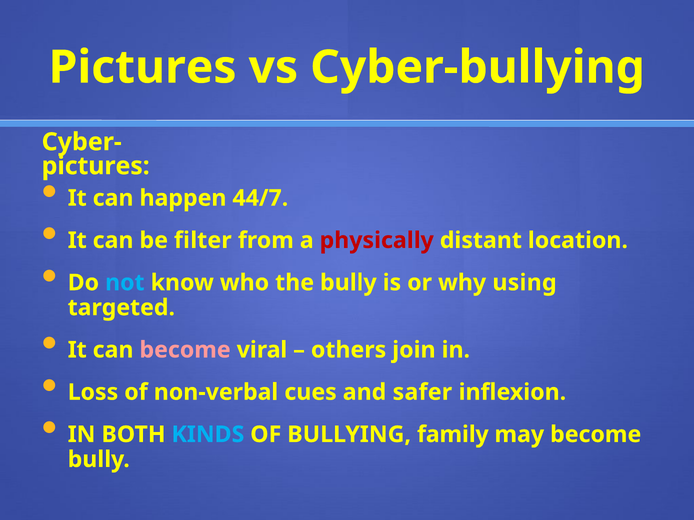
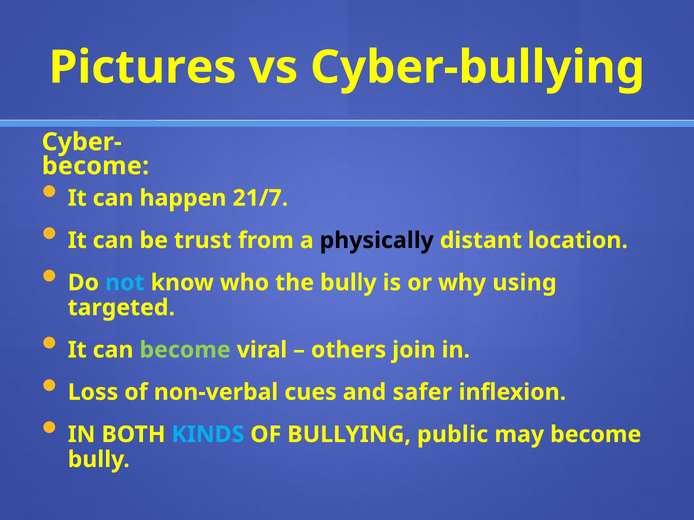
pictures at (96, 166): pictures -> become
44/7: 44/7 -> 21/7
filter: filter -> trust
physically colour: red -> black
become at (185, 350) colour: pink -> light green
family: family -> public
